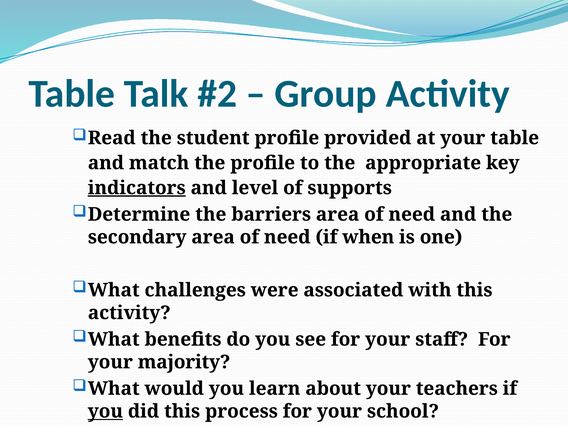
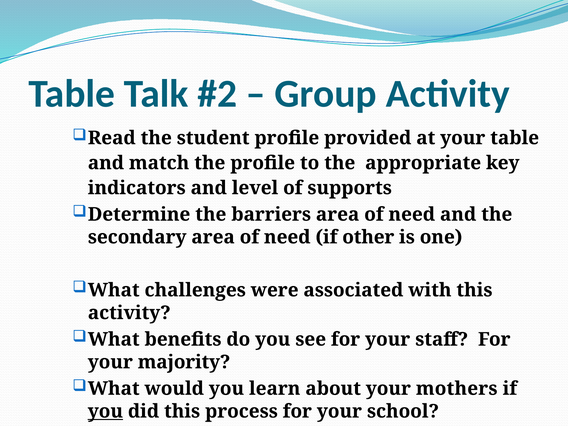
indicators underline: present -> none
when: when -> other
teachers: teachers -> mothers
